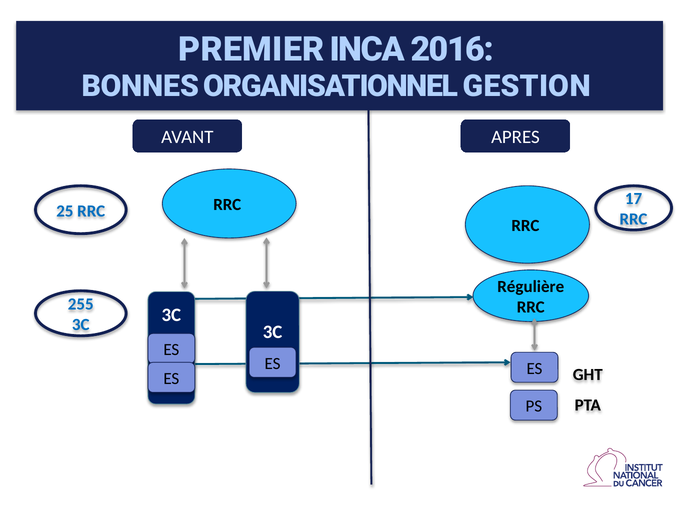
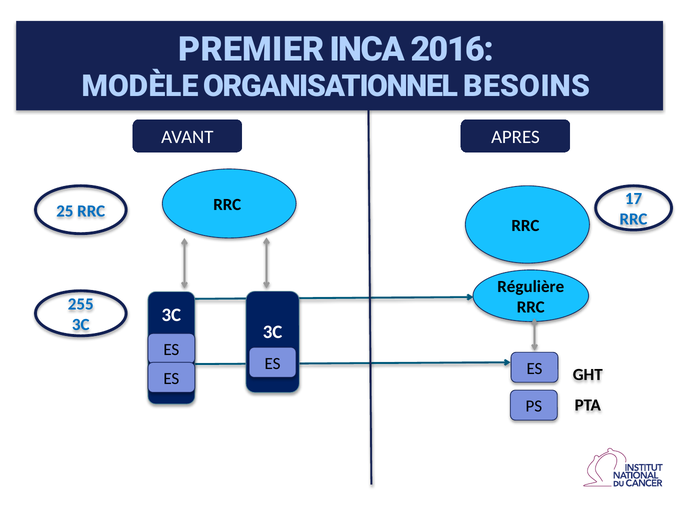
BONNES: BONNES -> MODÈLE
GESTION: GESTION -> BESOINS
